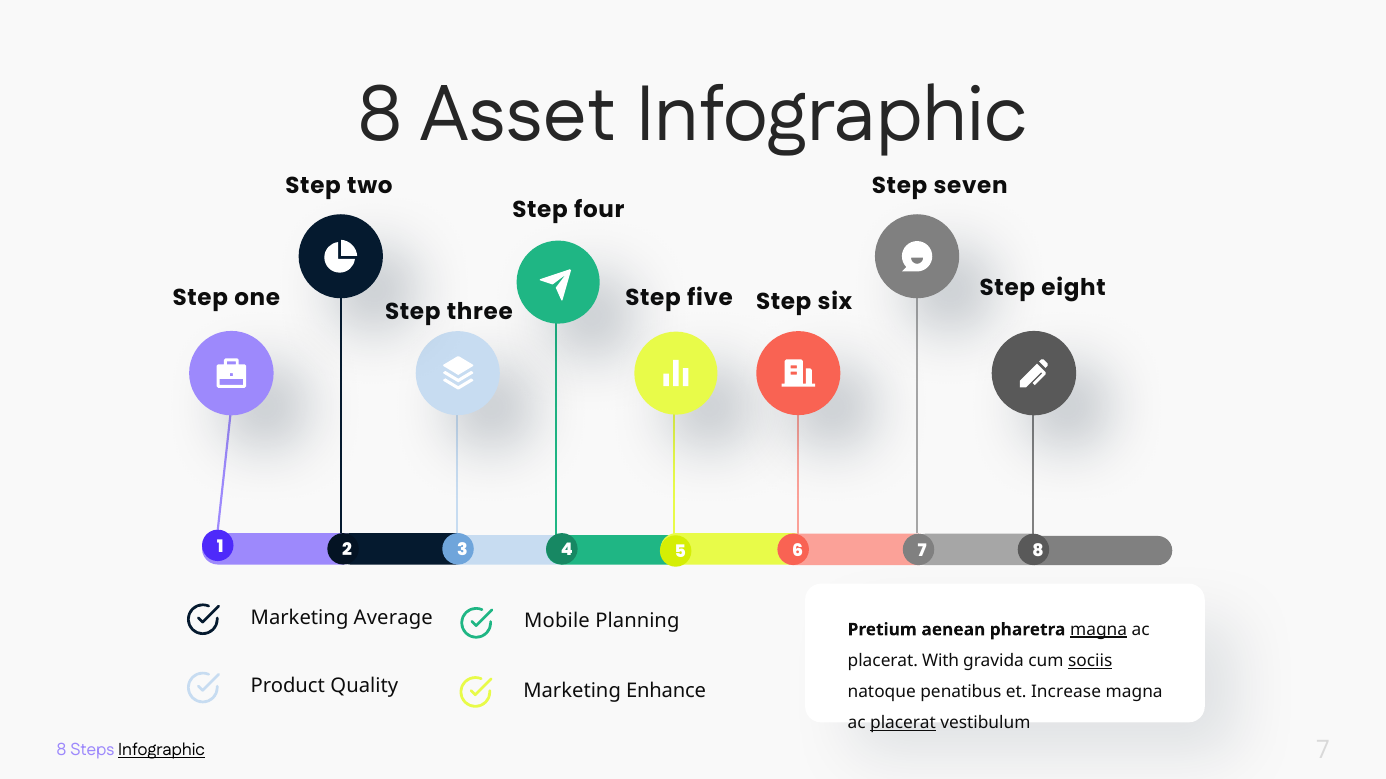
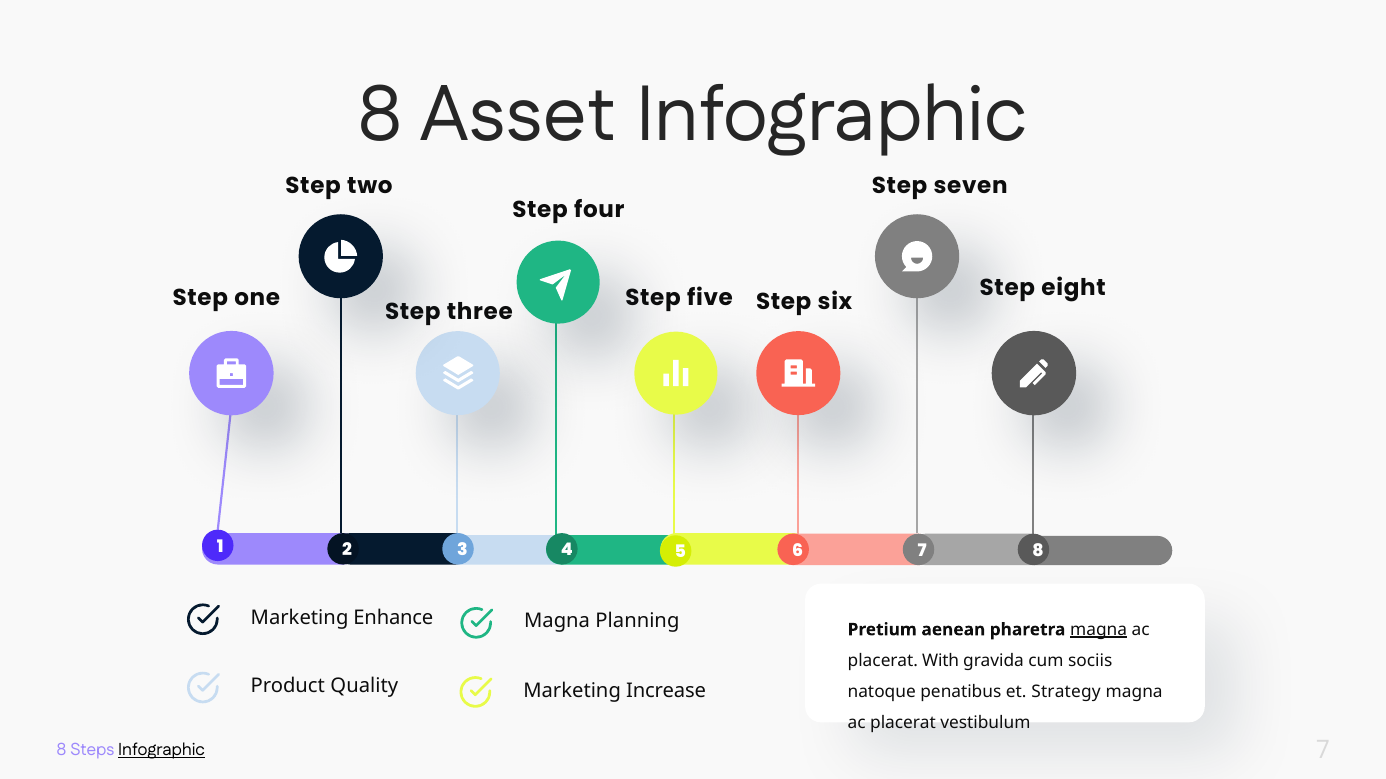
Average: Average -> Enhance
Mobile at (557, 622): Mobile -> Magna
sociis underline: present -> none
Enhance: Enhance -> Increase
Increase: Increase -> Strategy
placerat at (903, 724) underline: present -> none
